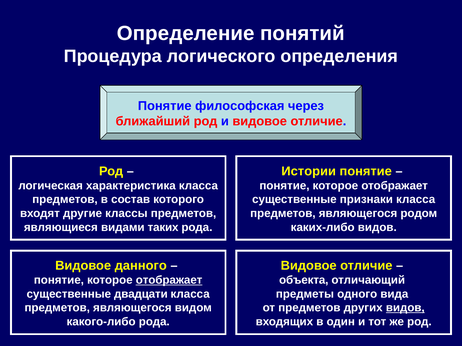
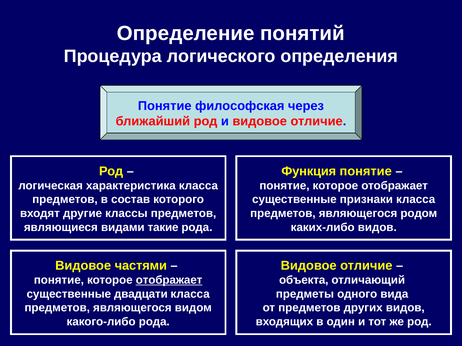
Истории: Истории -> Функция
таких: таких -> такие
данного: данного -> частями
видов at (405, 308) underline: present -> none
